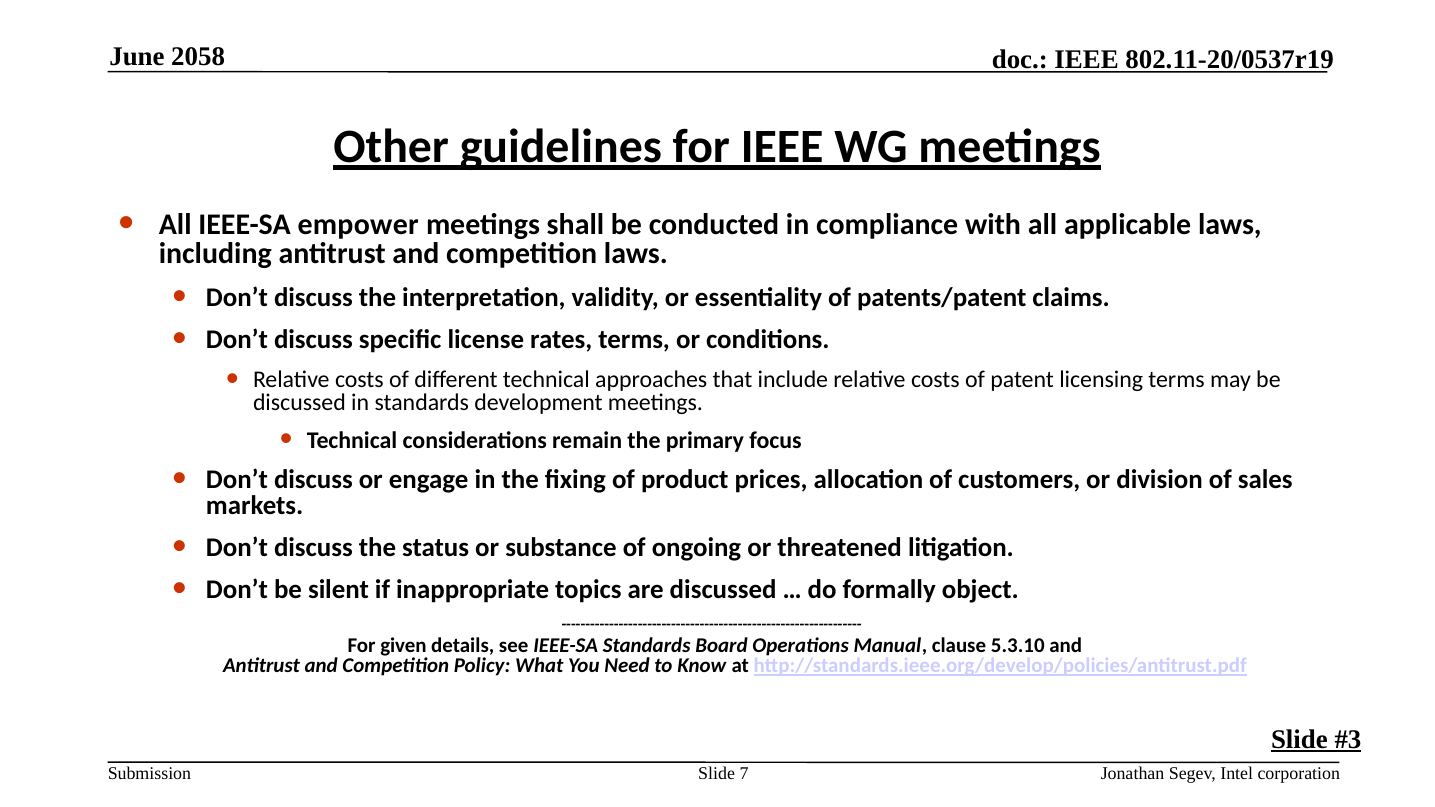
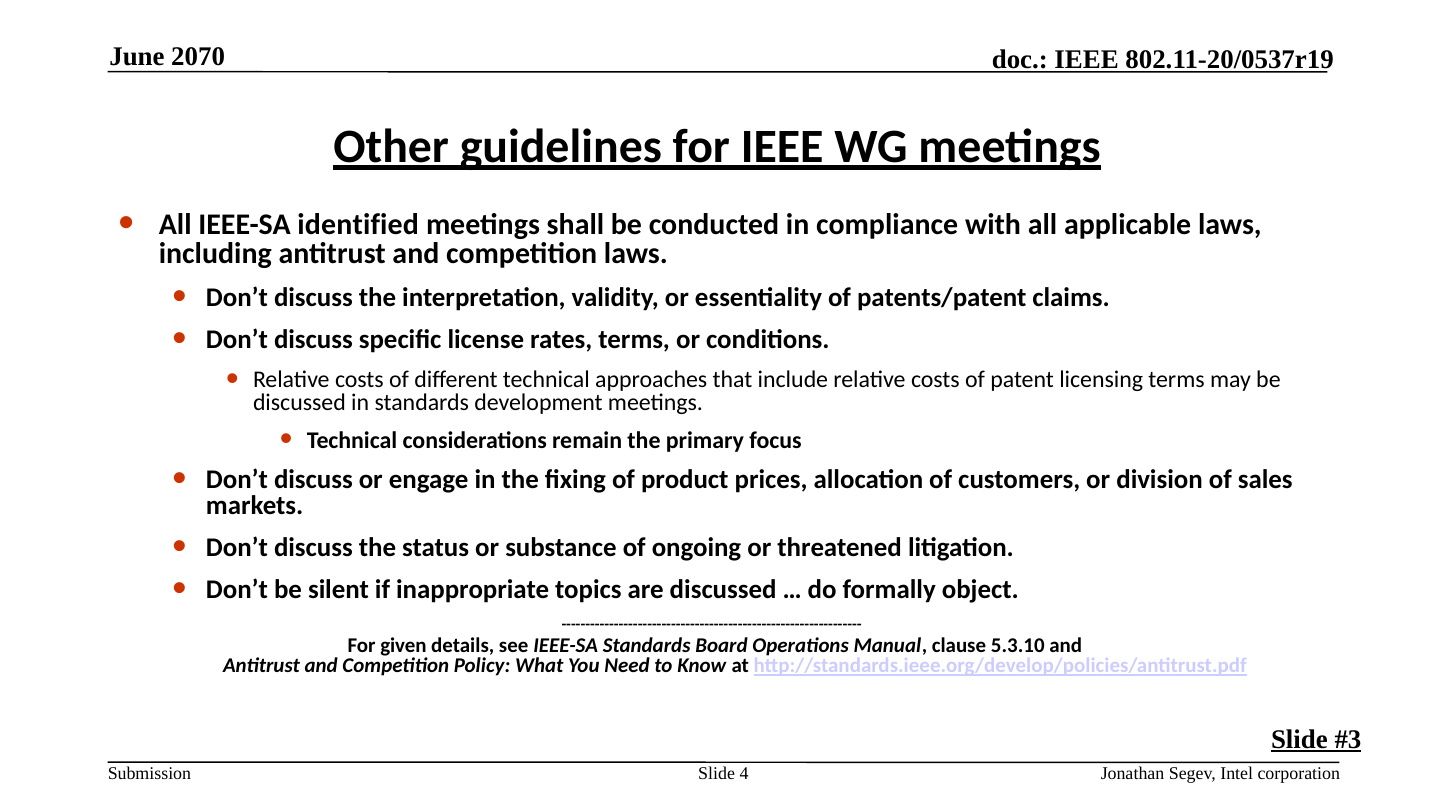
2058: 2058 -> 2070
empower: empower -> identified
7: 7 -> 4
